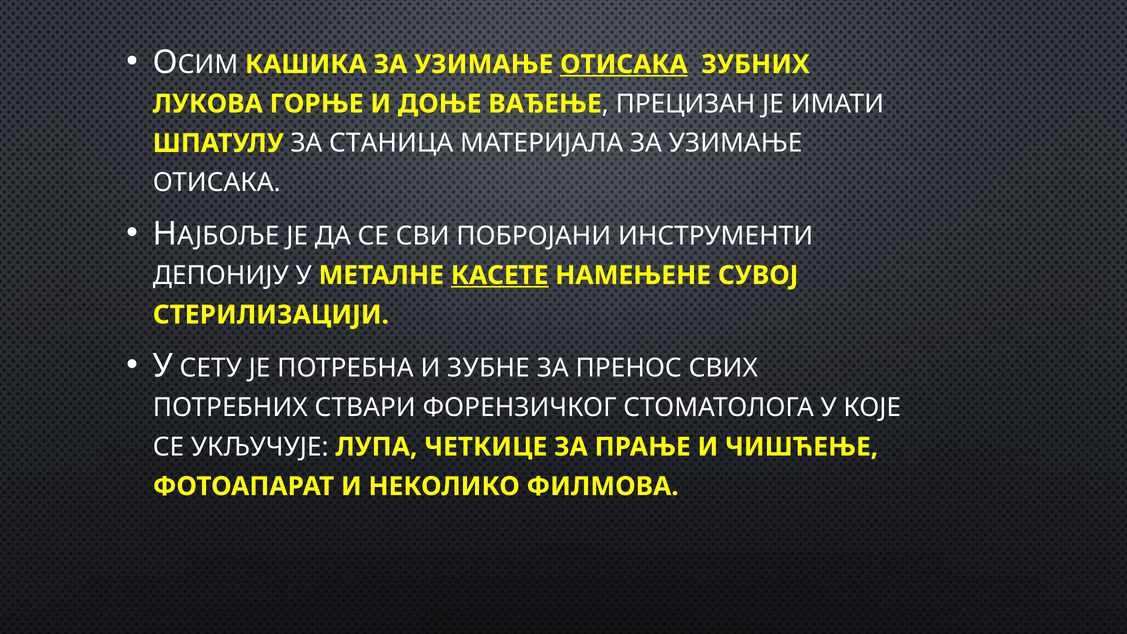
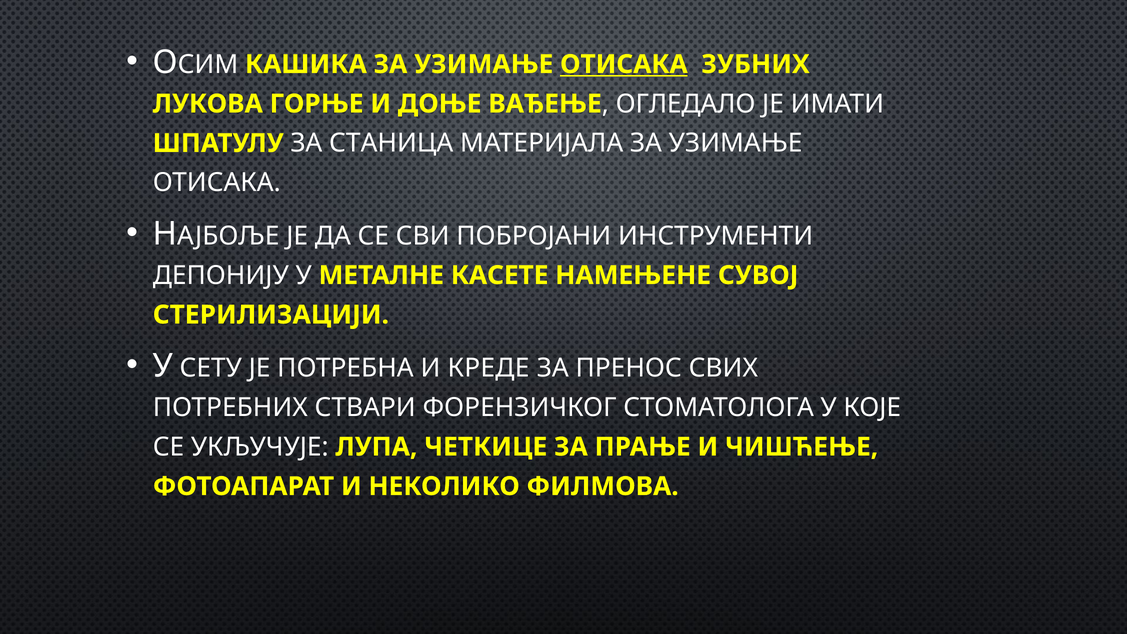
ПРЕЦИЗАН: ПРЕЦИЗАН -> ОГЛЕДАЛО
КАСЕТЕ underline: present -> none
ЗУБНЕ: ЗУБНЕ -> КРЕДЕ
